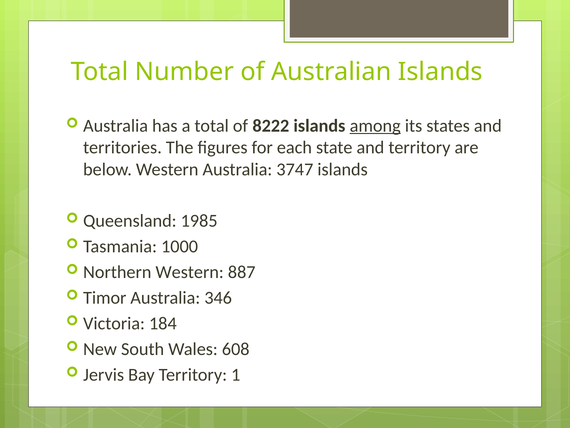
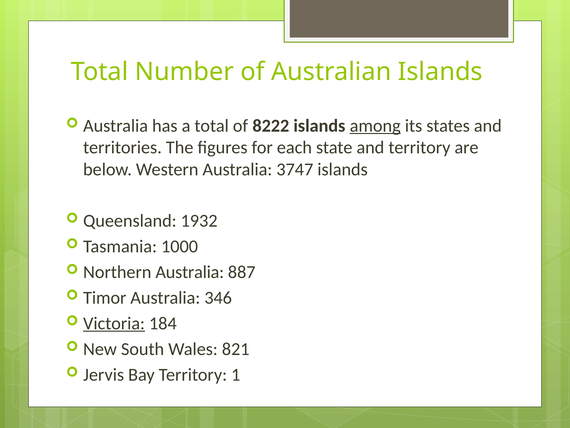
1985: 1985 -> 1932
Northern Western: Western -> Australia
Victoria underline: none -> present
608: 608 -> 821
